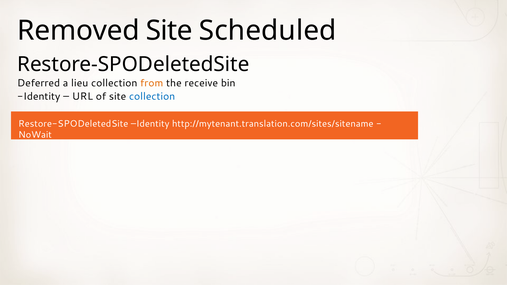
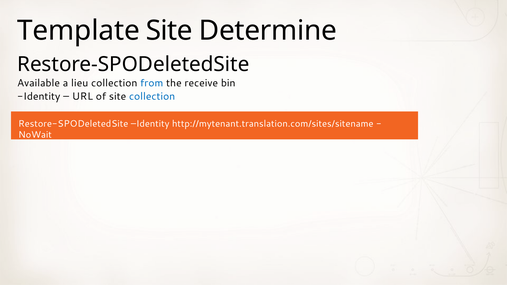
Removed: Removed -> Template
Scheduled: Scheduled -> Determine
Deferred: Deferred -> Available
from colour: orange -> blue
